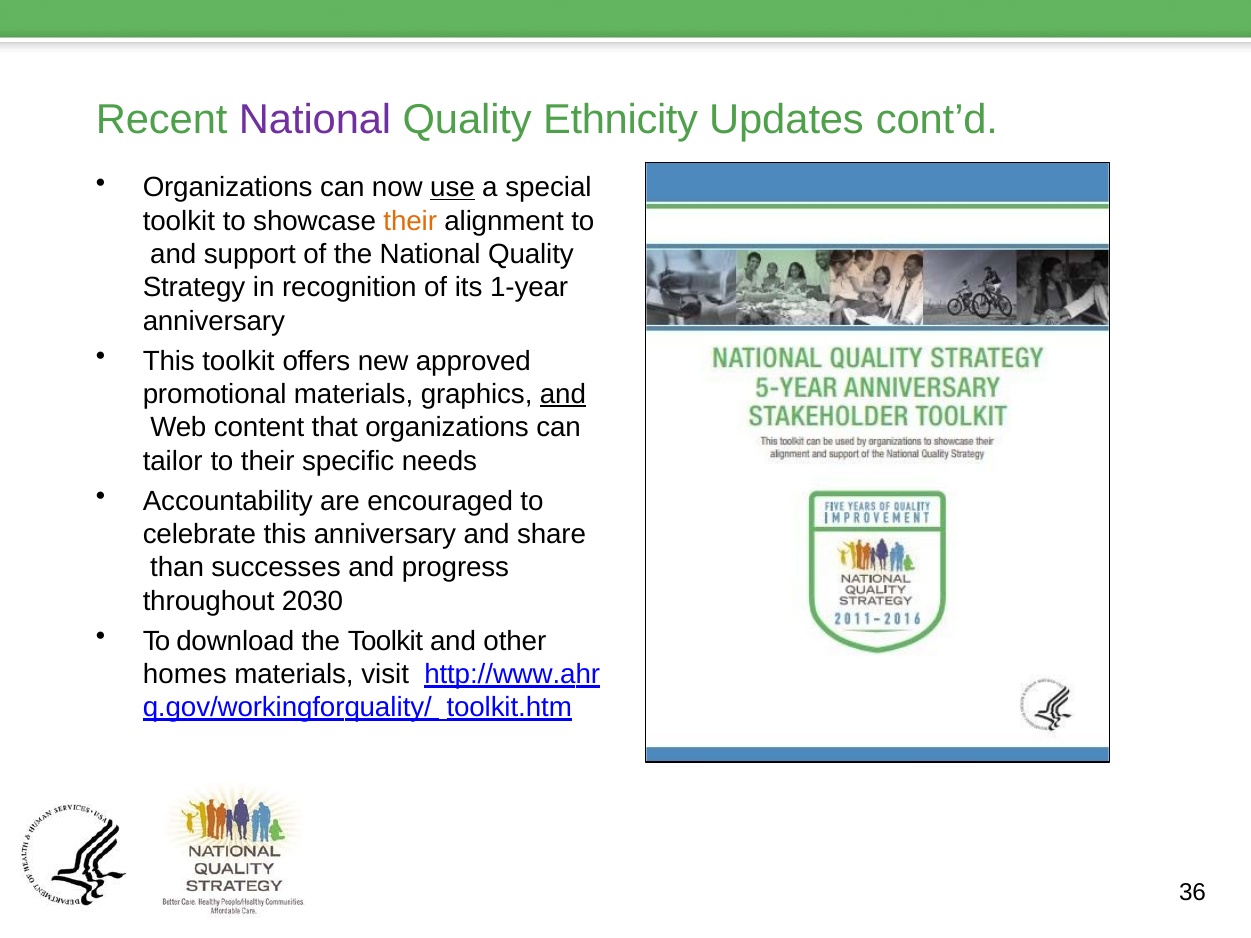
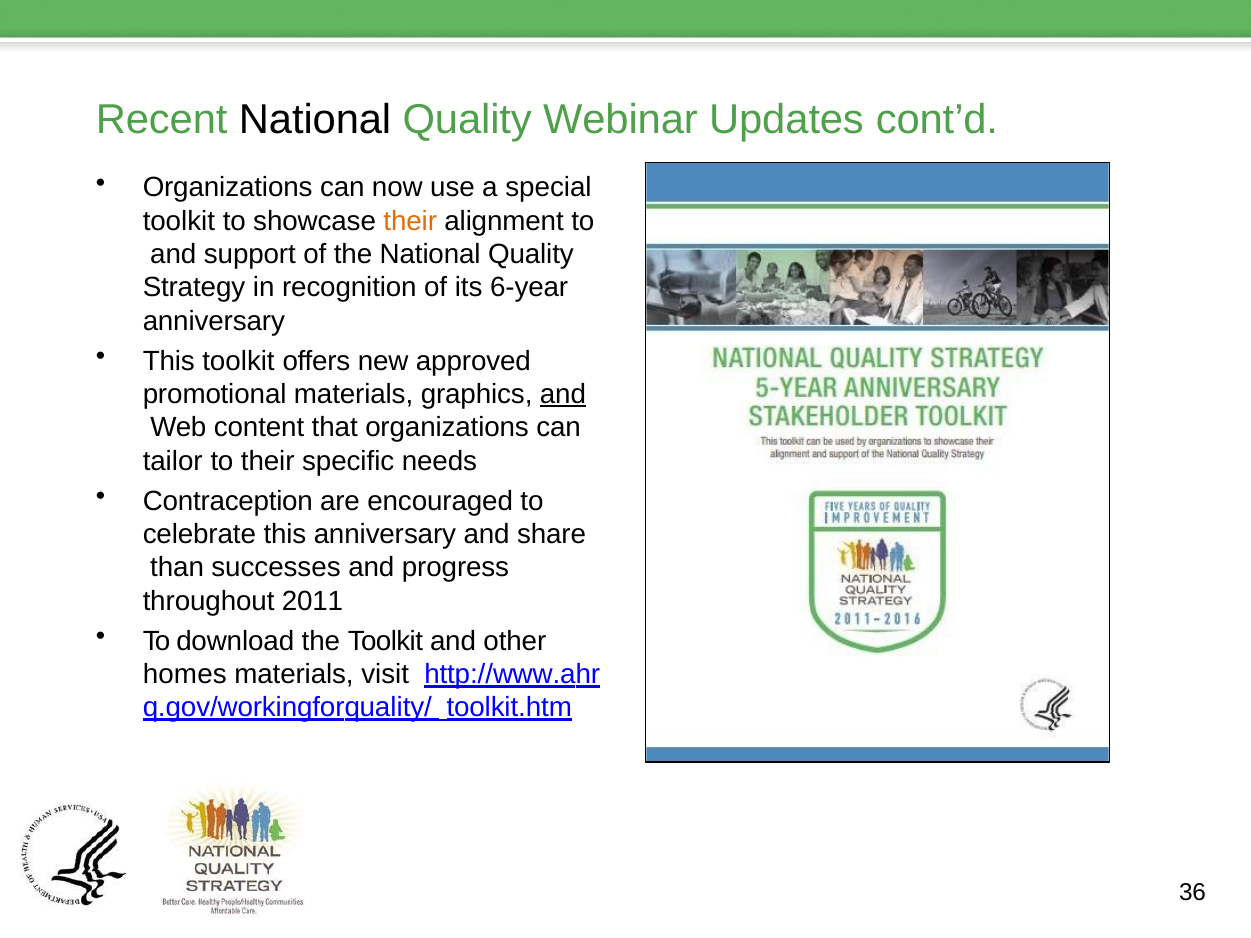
National at (315, 120) colour: purple -> black
Ethnicity: Ethnicity -> Webinar
use underline: present -> none
1-year: 1-year -> 6-year
Accountability: Accountability -> Contraception
2030: 2030 -> 2011
